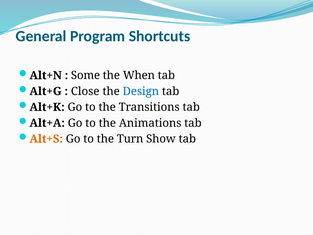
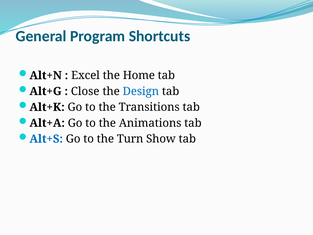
Some: Some -> Excel
When: When -> Home
Alt+S colour: orange -> blue
